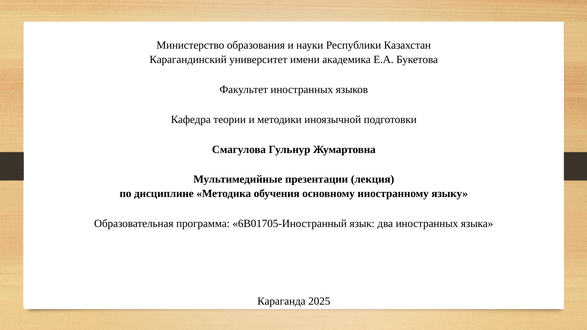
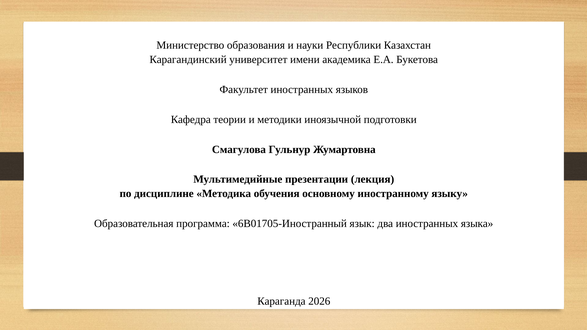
2025: 2025 -> 2026
